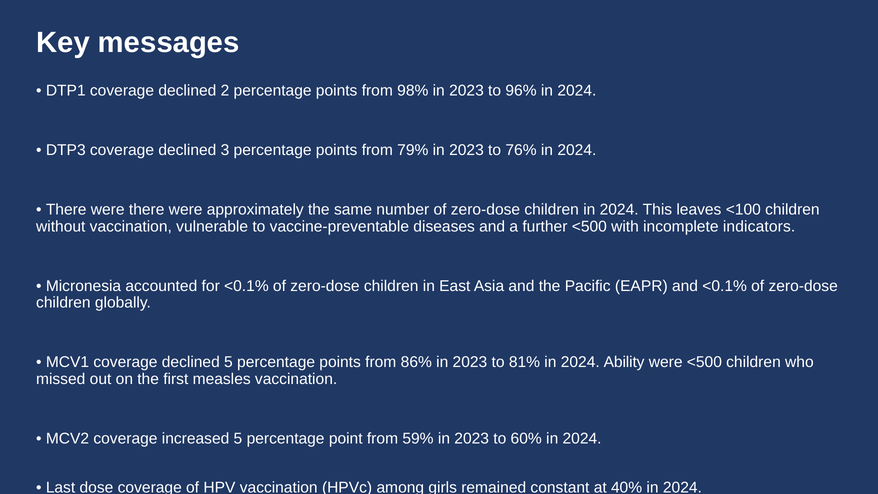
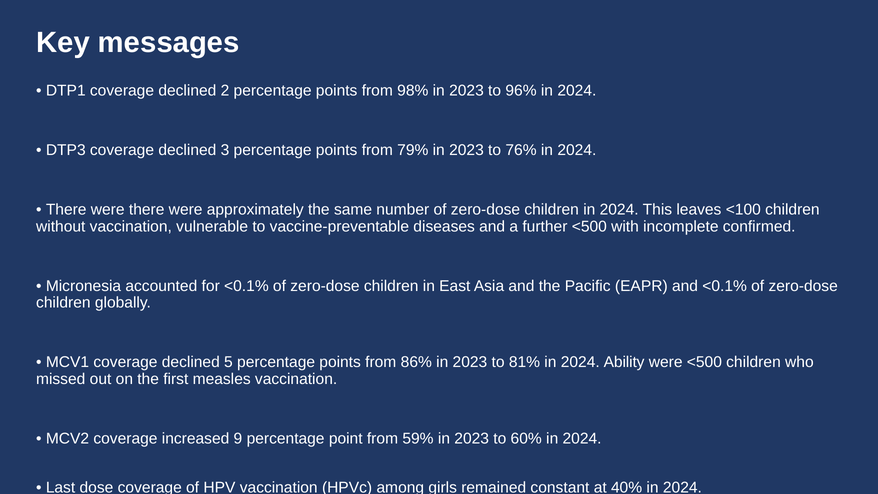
indicators: indicators -> confirmed
increased 5: 5 -> 9
